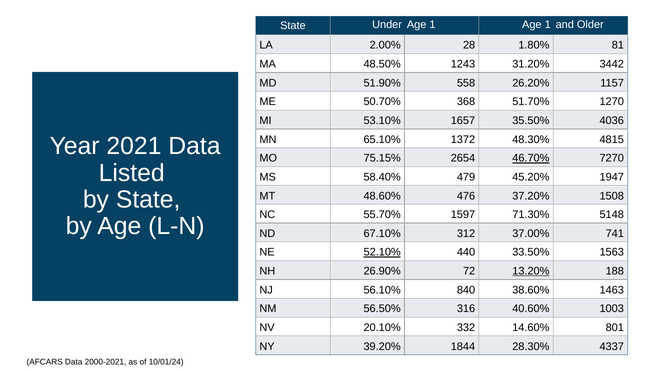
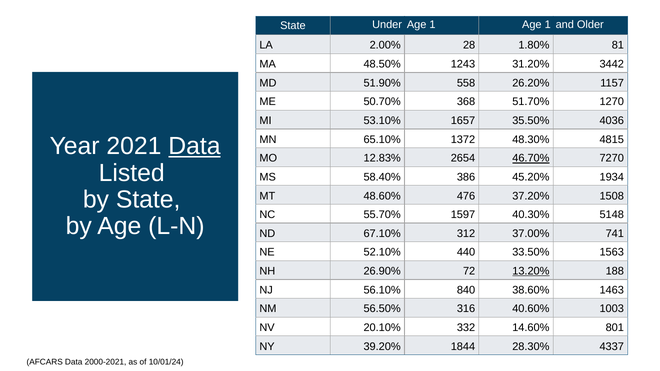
Data at (194, 146) underline: none -> present
75.15%: 75.15% -> 12.83%
479: 479 -> 386
1947: 1947 -> 1934
71.30%: 71.30% -> 40.30%
52.10% underline: present -> none
